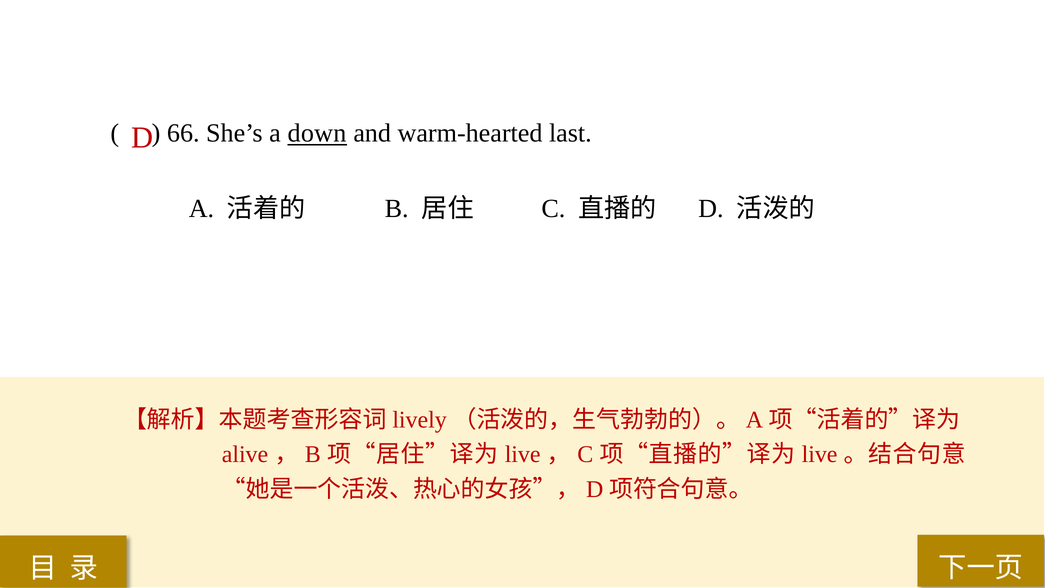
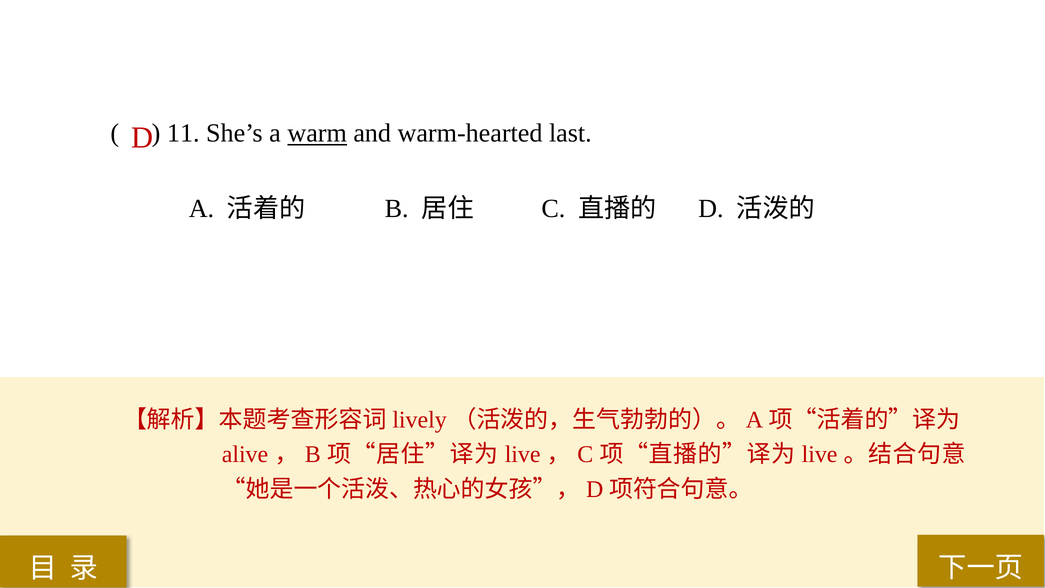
66: 66 -> 11
down: down -> warm
